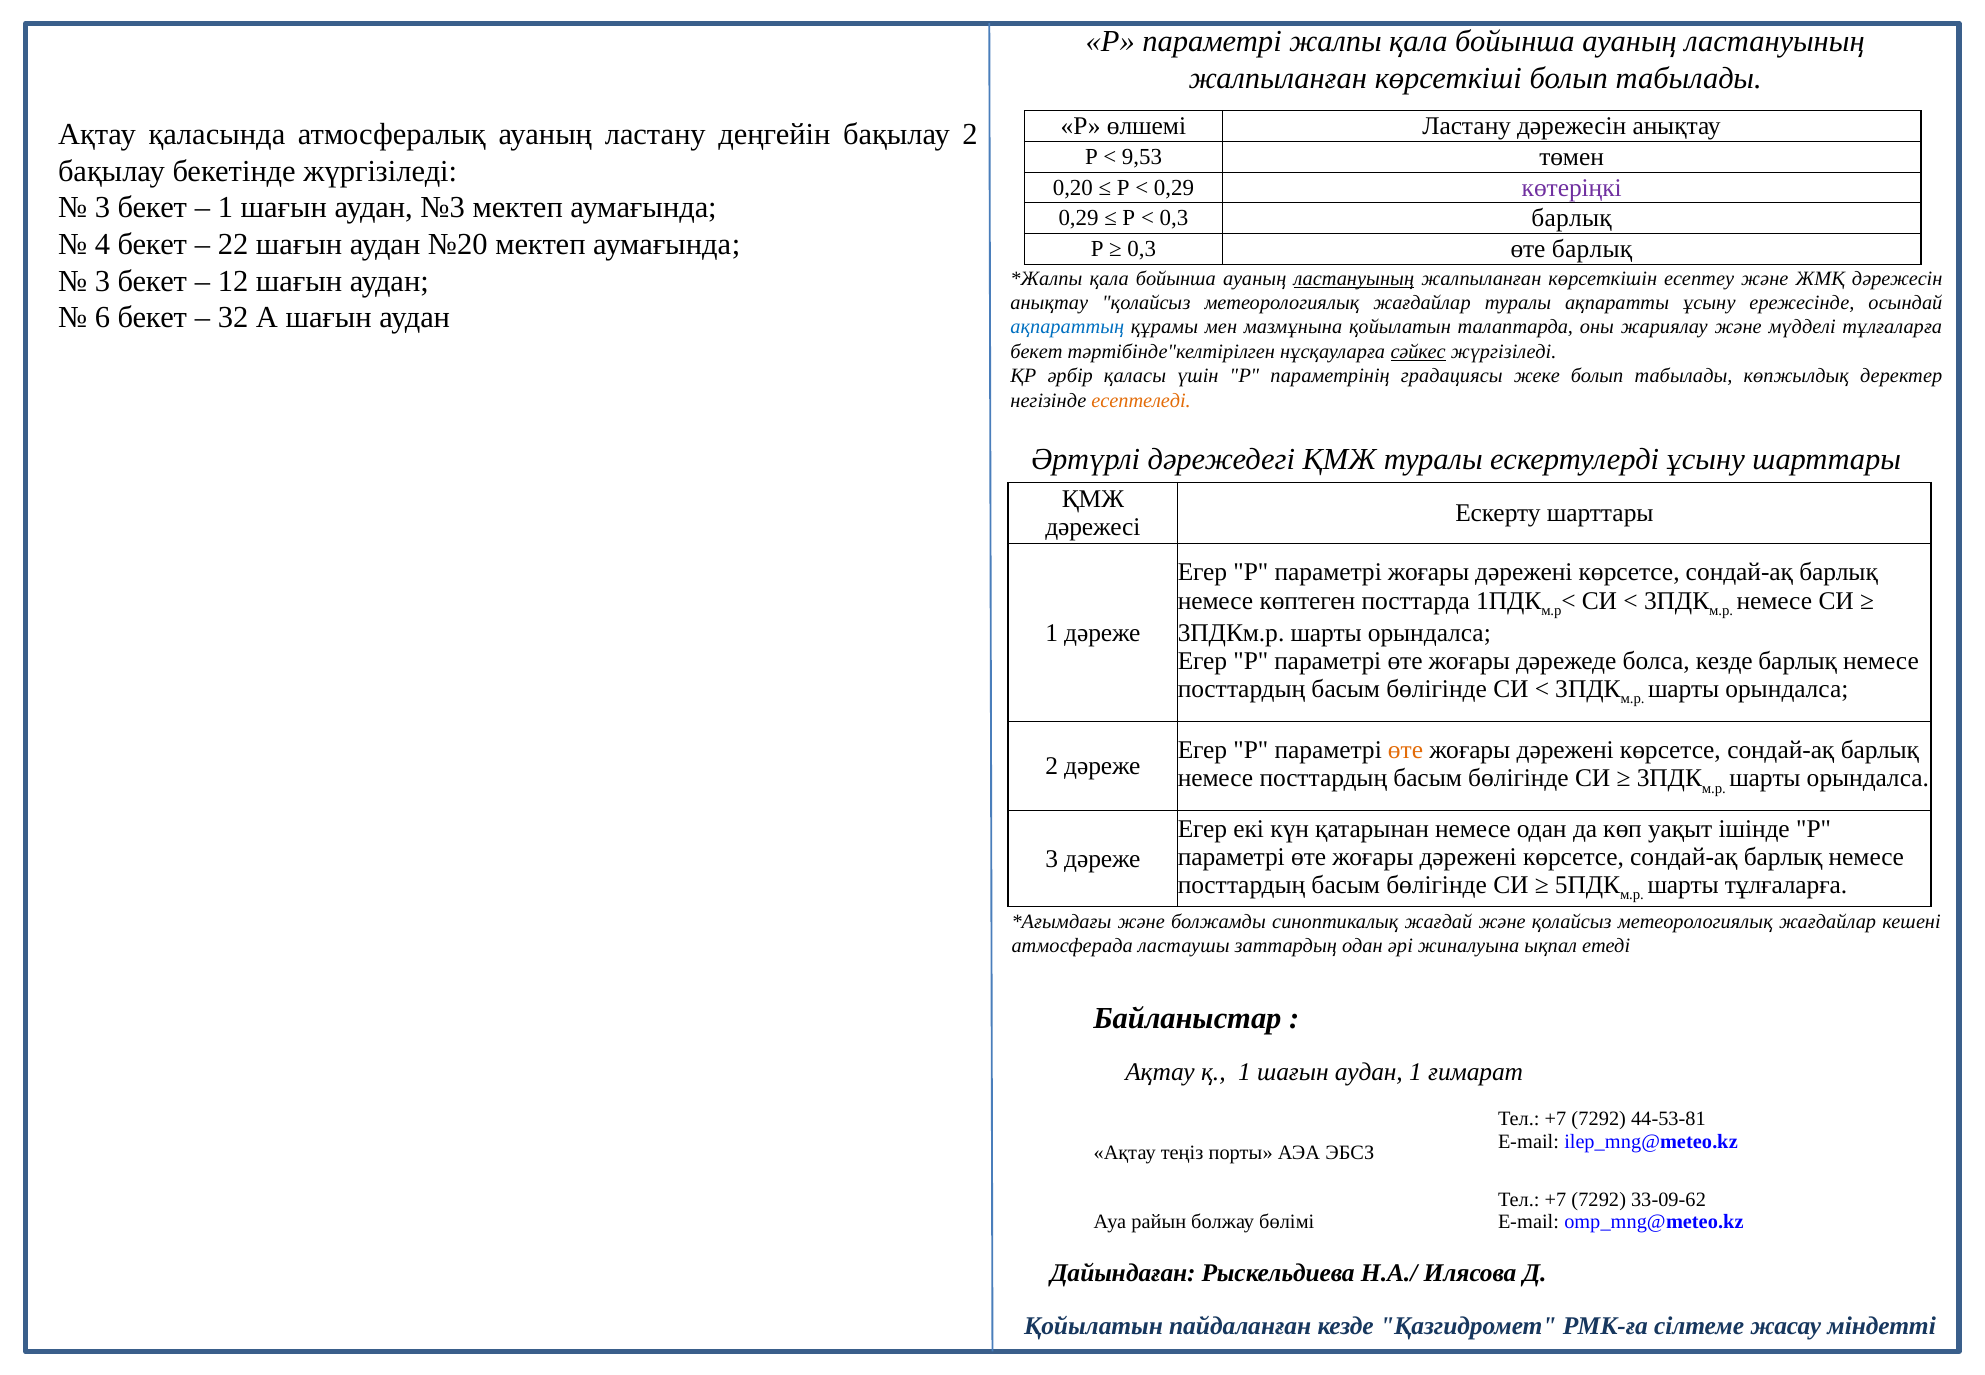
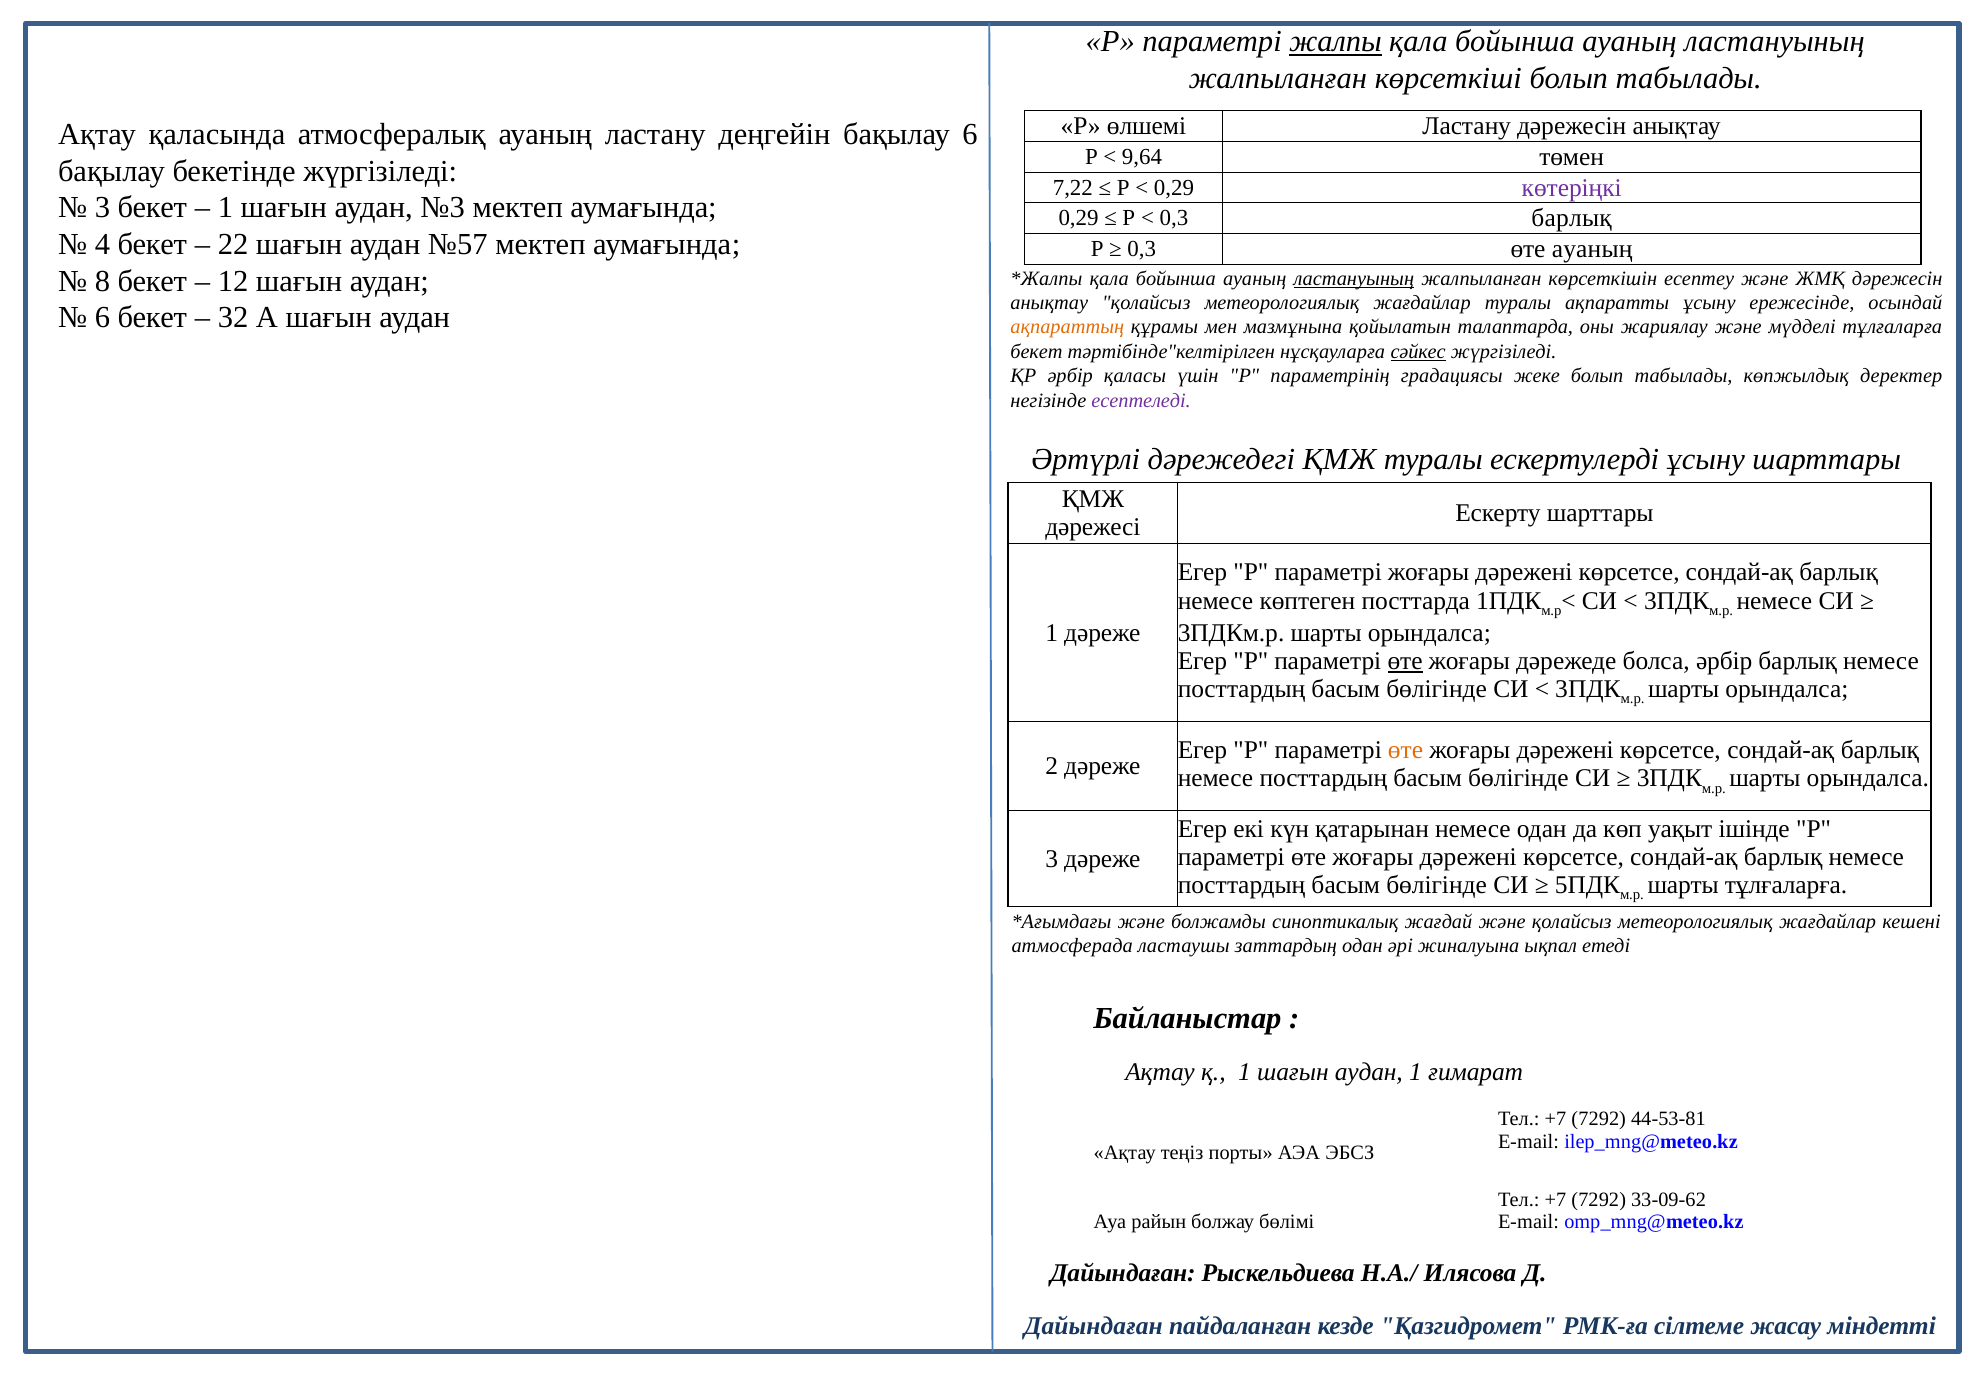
жалпы underline: none -> present
бақылау 2: 2 -> 6
9,53: 9,53 -> 9,64
0,20: 0,20 -> 7,22
№20: №20 -> №57
өте барлық: барлық -> ауаның
3 at (102, 281): 3 -> 8
ақпараттың colour: blue -> orange
есептеледі colour: orange -> purple
өте at (1405, 660) underline: none -> present
болса кезде: кезде -> әрбір
Қойылатын at (1094, 1326): Қойылатын -> Дайындаған
